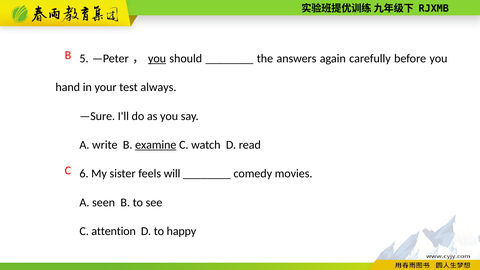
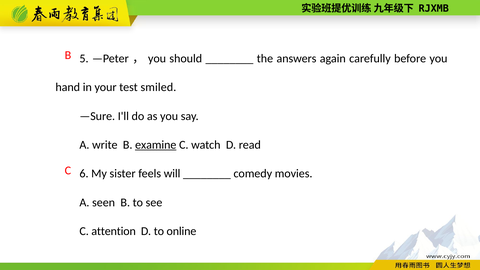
you at (157, 58) underline: present -> none
always: always -> smiled
happy: happy -> online
